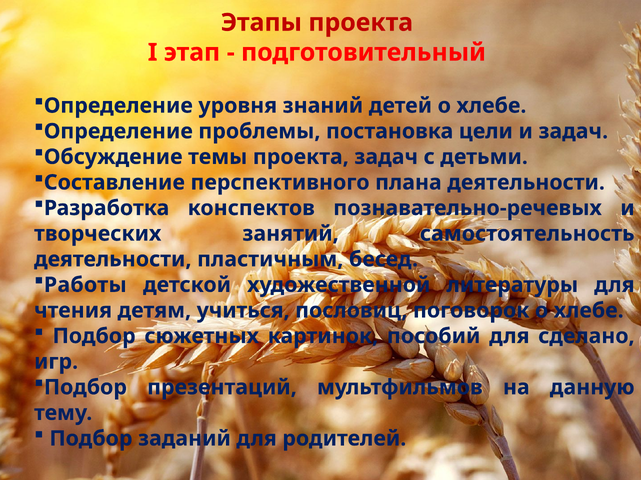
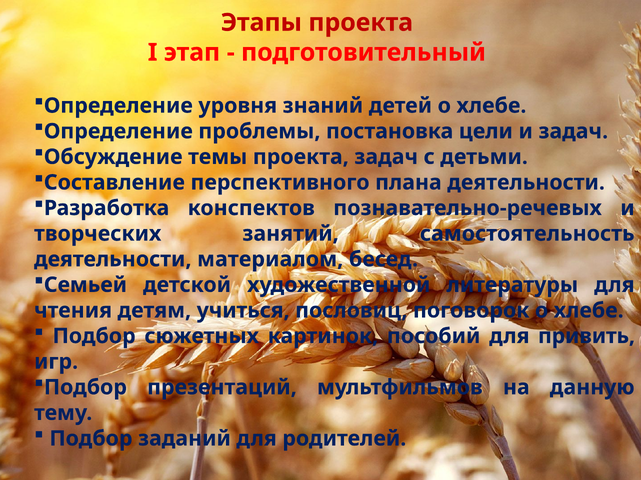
пластичным: пластичным -> материалом
Работы: Работы -> Семьей
сделано: сделано -> привить
